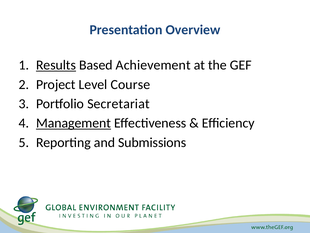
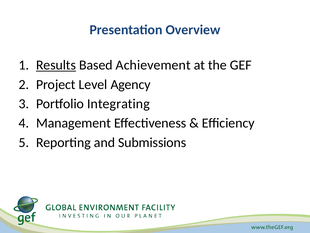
Course: Course -> Agency
Secretariat: Secretariat -> Integrating
Management underline: present -> none
